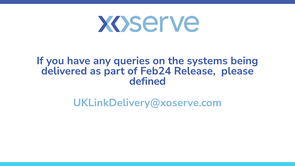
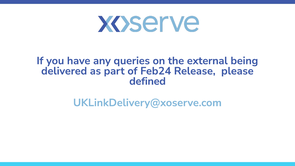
systems: systems -> external
